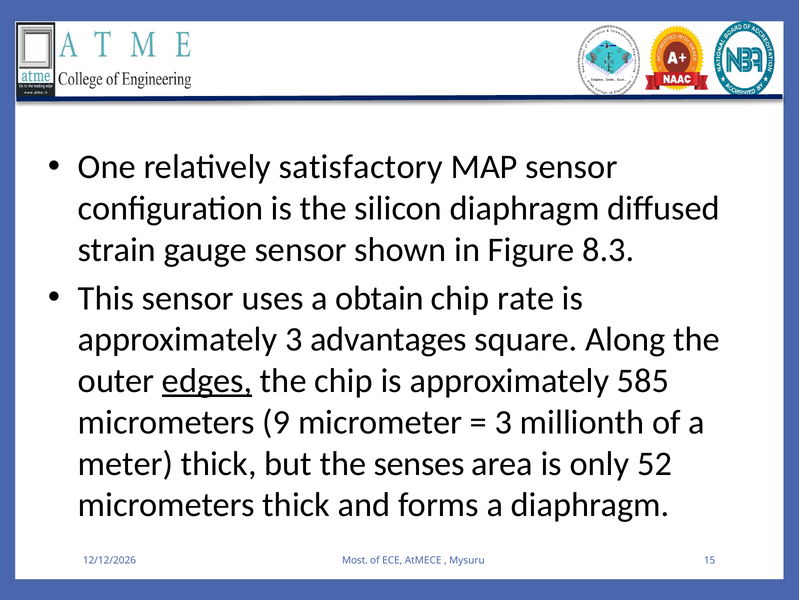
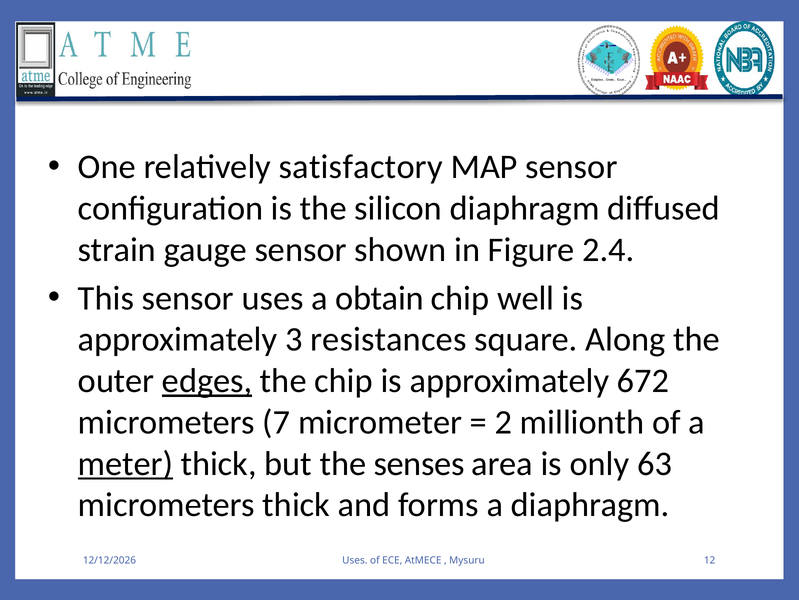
8.3: 8.3 -> 2.4
rate: rate -> well
advantages: advantages -> resistances
585: 585 -> 672
9: 9 -> 7
3 at (503, 422): 3 -> 2
meter underline: none -> present
52: 52 -> 63
Most at (355, 560): Most -> Uses
15: 15 -> 12
